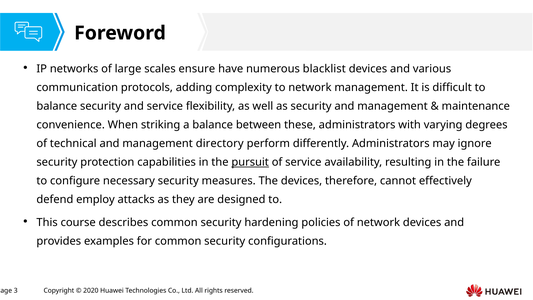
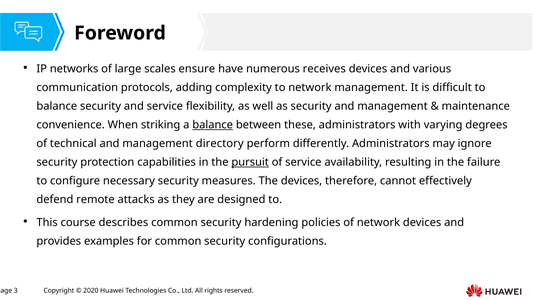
blacklist: blacklist -> receives
balance at (213, 125) underline: none -> present
employ: employ -> remote
